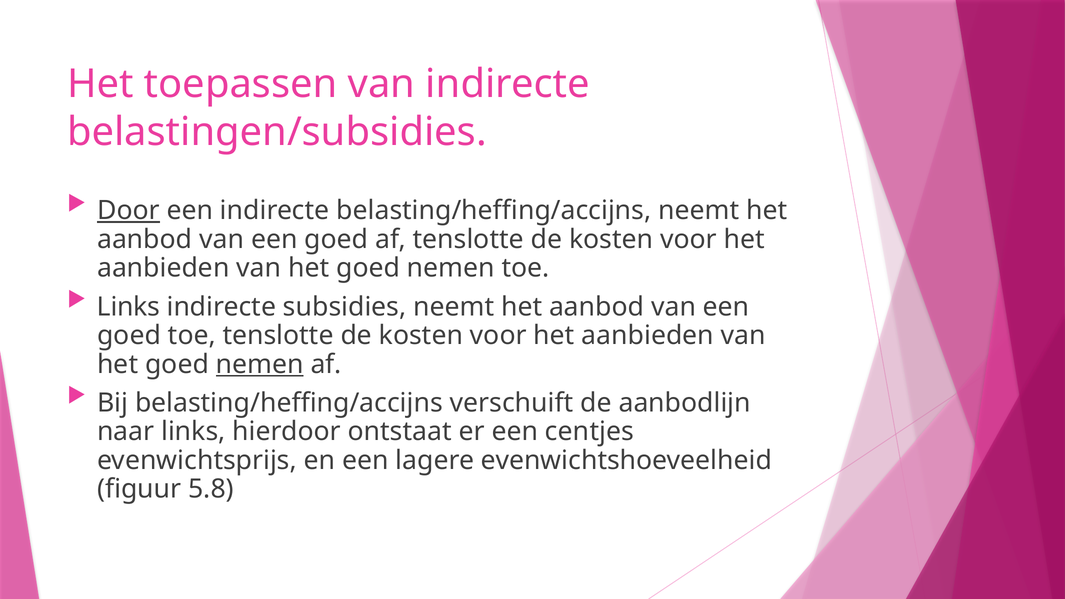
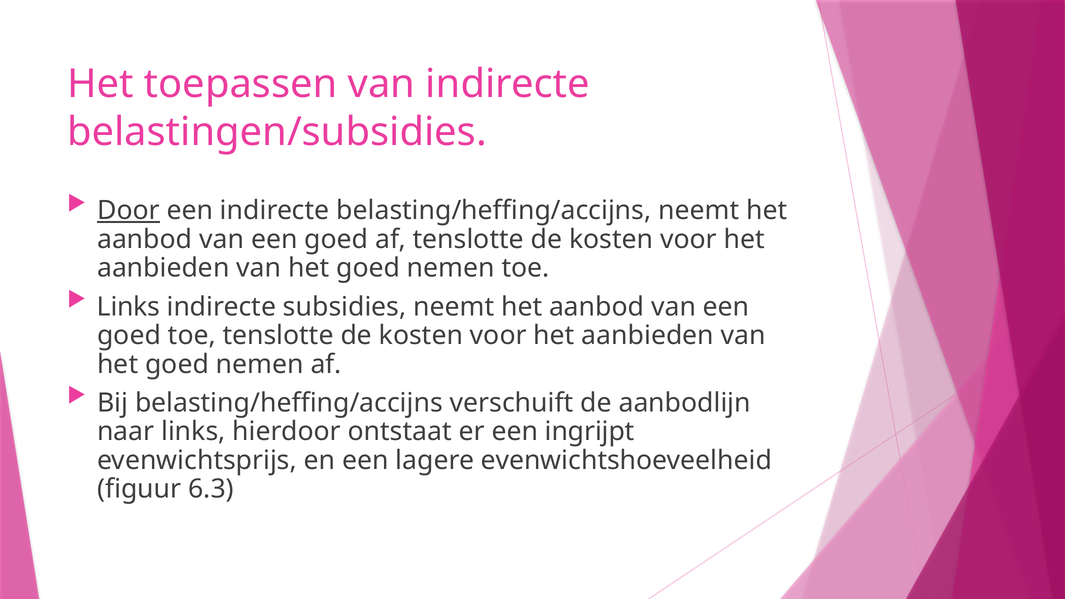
nemen at (260, 364) underline: present -> none
centjes: centjes -> ingrijpt
5.8: 5.8 -> 6.3
